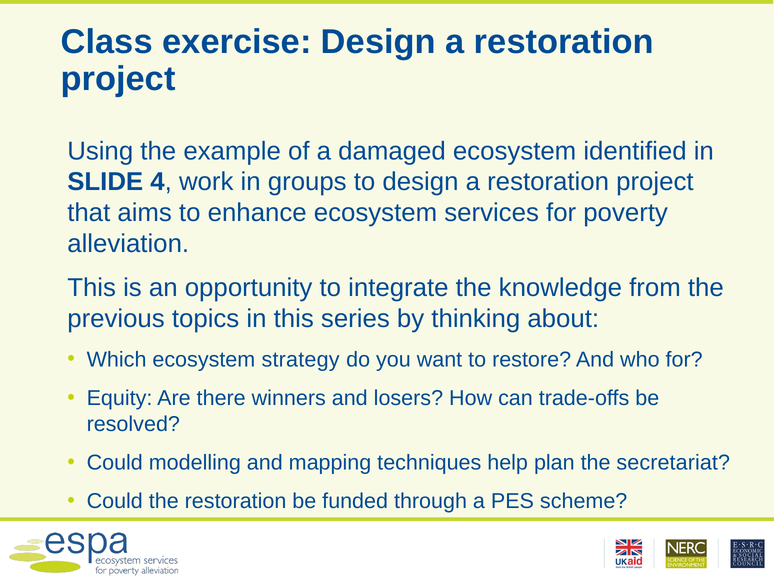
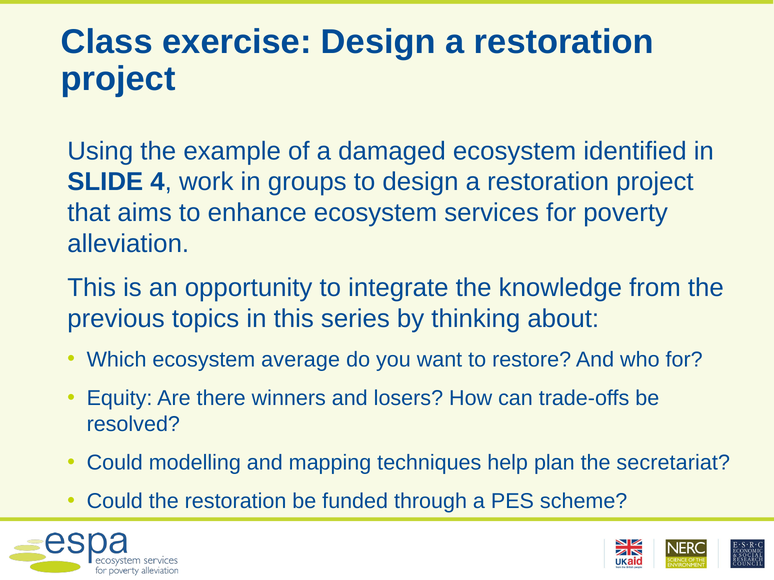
strategy: strategy -> average
